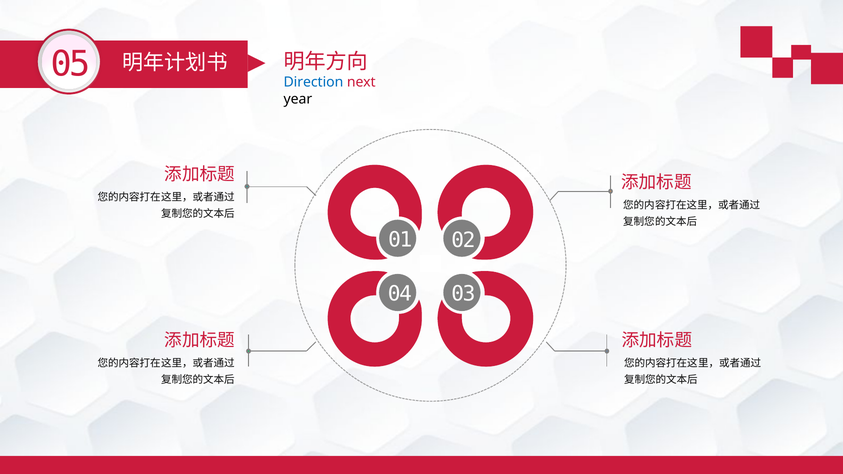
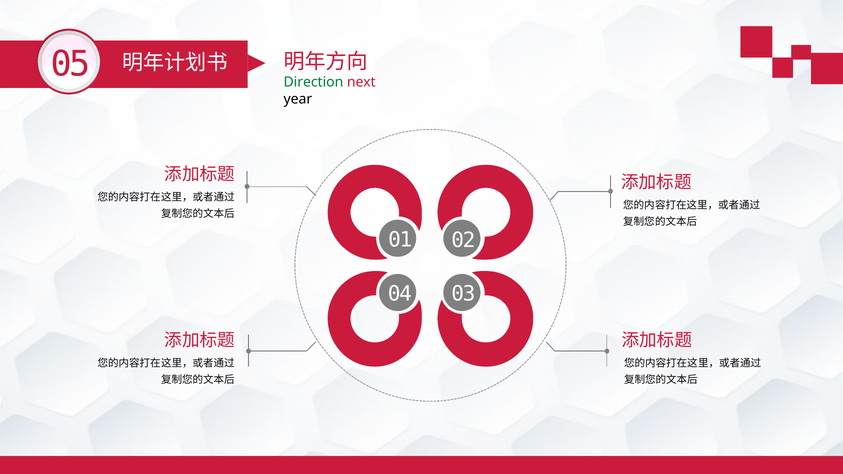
Direction colour: blue -> green
